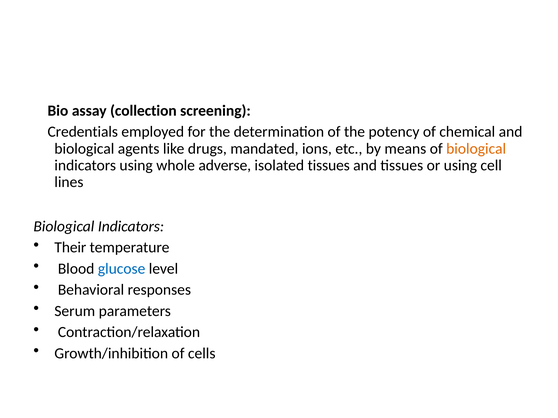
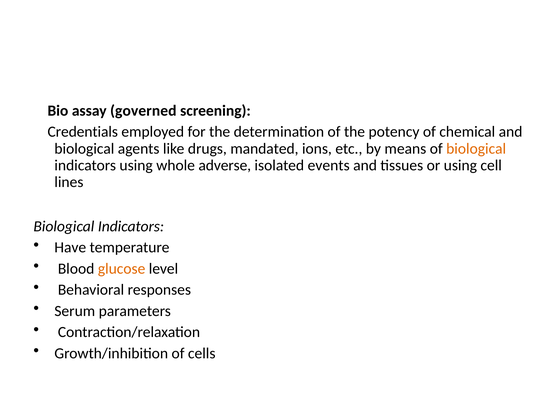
collection: collection -> governed
isolated tissues: tissues -> events
Their: Their -> Have
glucose colour: blue -> orange
